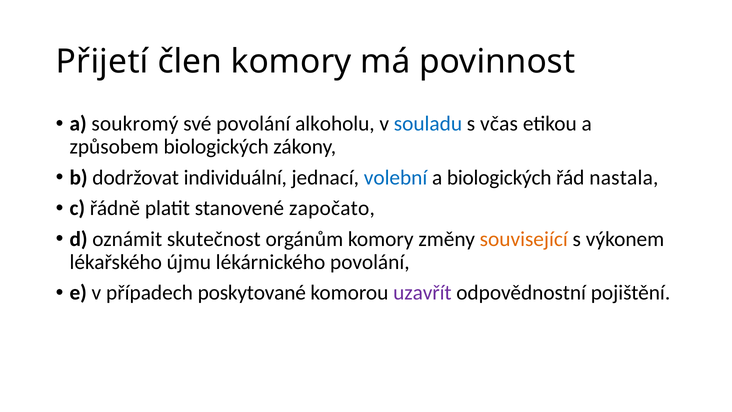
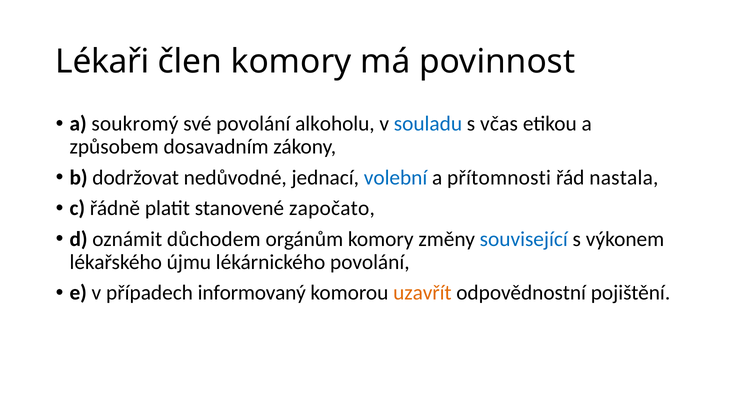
Přijetí: Přijetí -> Lékaři
způsobem biologických: biologických -> dosavadním
individuální: individuální -> nedůvodné
a biologických: biologických -> přítomnosti
skutečnost: skutečnost -> důchodem
související colour: orange -> blue
poskytované: poskytované -> informovaný
uzavřít colour: purple -> orange
